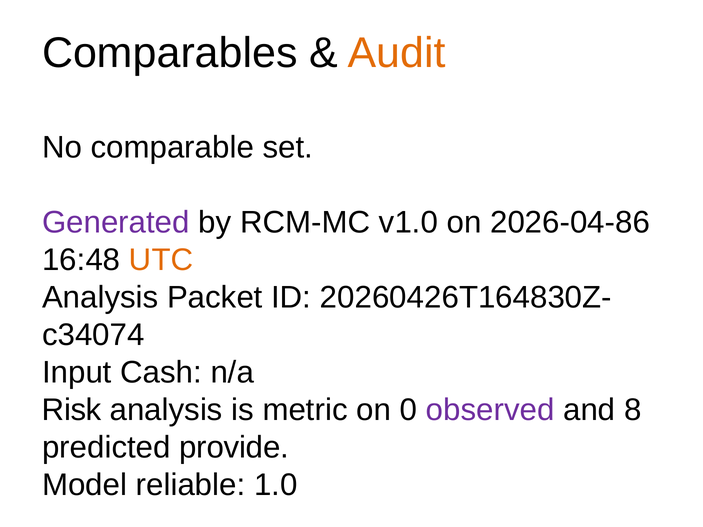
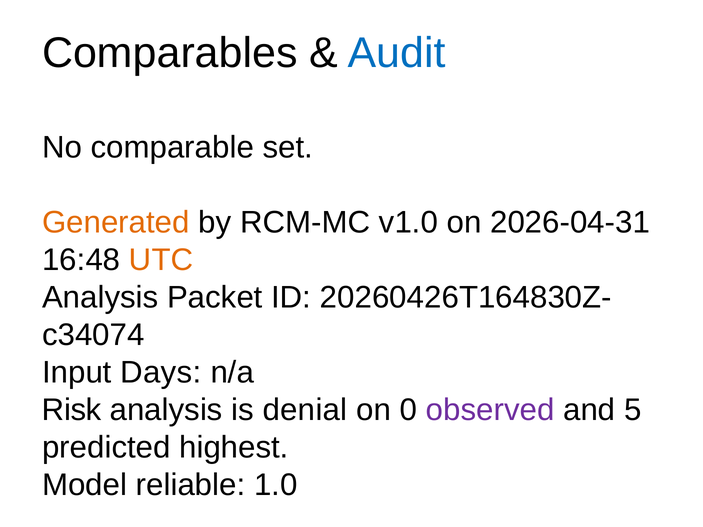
Audit colour: orange -> blue
Generated colour: purple -> orange
2026-04-86: 2026-04-86 -> 2026-04-31
Cash: Cash -> Days
metric: metric -> denial
8: 8 -> 5
provide: provide -> highest
